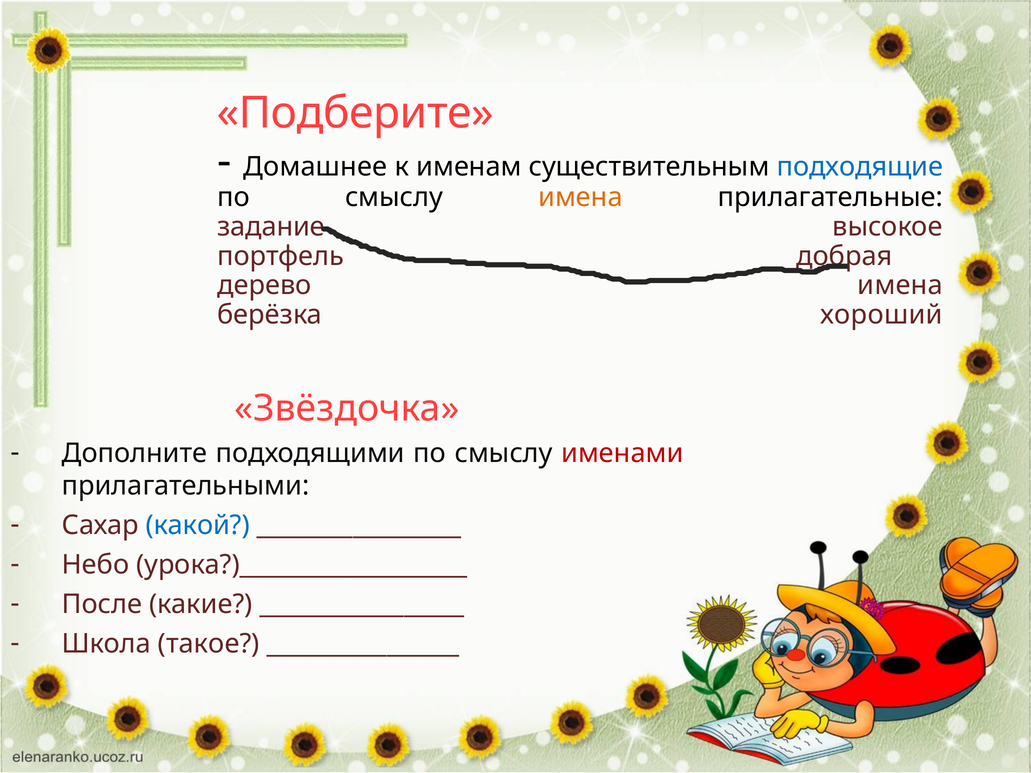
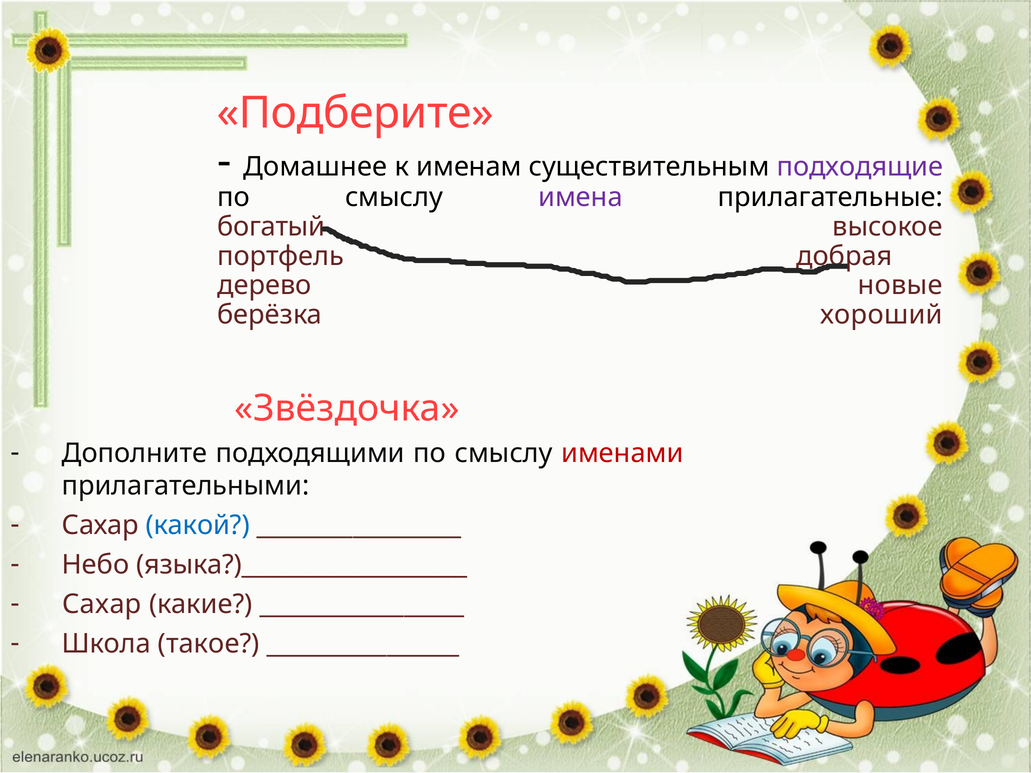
подходящие colour: blue -> purple
имена at (580, 197) colour: orange -> purple
задание: задание -> богатый
дерево имена: имена -> новые
урока?)___________________: урока?)___________________ -> языка?)___________________
После at (102, 605): После -> Сахар
